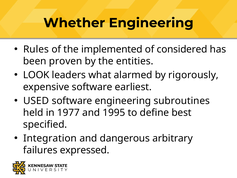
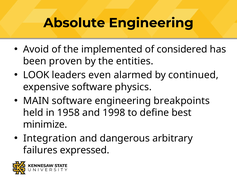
Whether: Whether -> Absolute
Rules: Rules -> Avoid
what: what -> even
rigorously: rigorously -> continued
earliest: earliest -> physics
USED: USED -> MAIN
subroutines: subroutines -> breakpoints
1977: 1977 -> 1958
1995: 1995 -> 1998
specified: specified -> minimize
